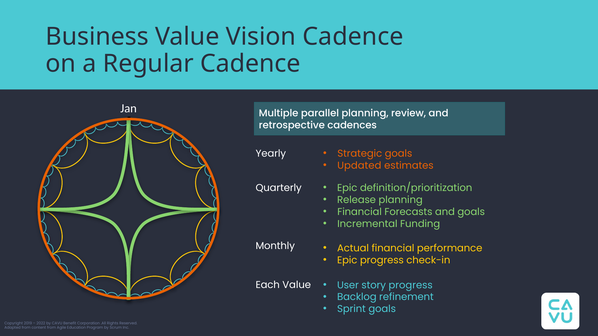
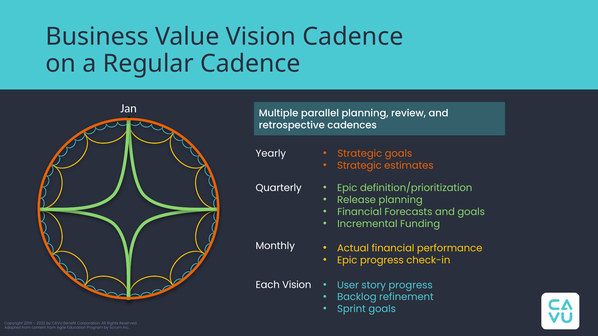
Updated at (359, 166): Updated -> Strategic
Each Value: Value -> Vision
